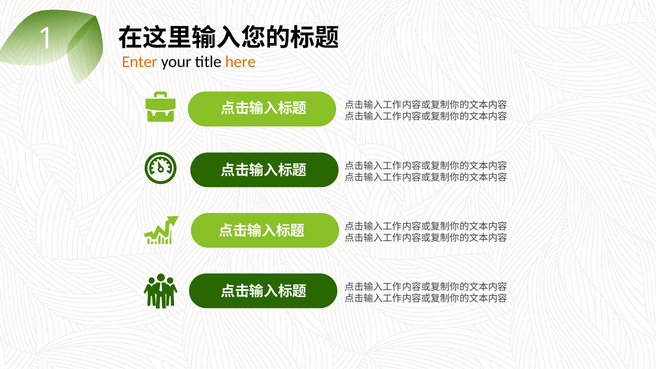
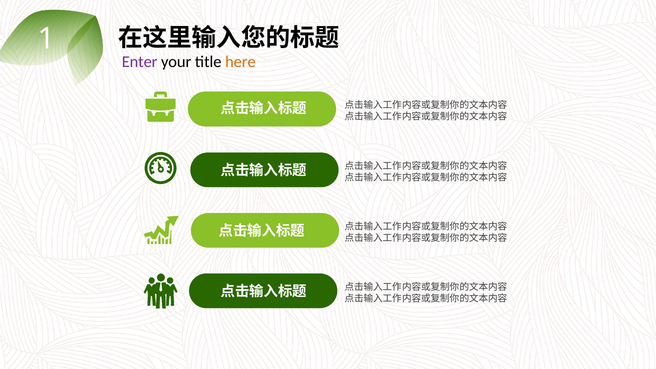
Enter colour: orange -> purple
